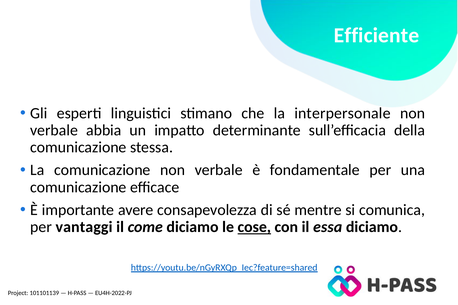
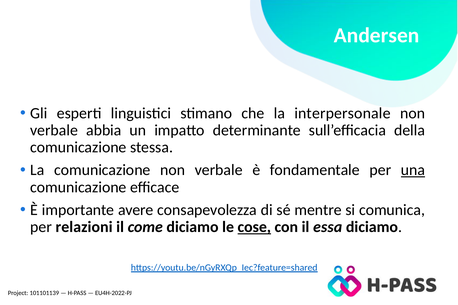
Efficiente: Efficiente -> Andersen
una underline: none -> present
vantaggi: vantaggi -> relazioni
